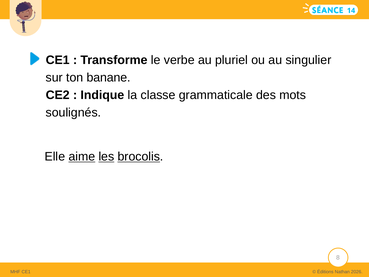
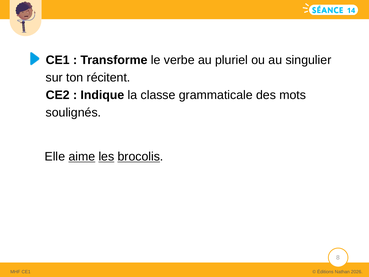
banane: banane -> récitent
